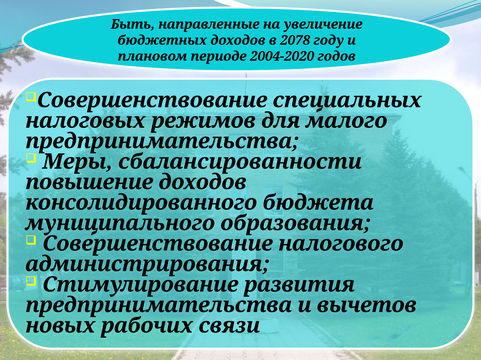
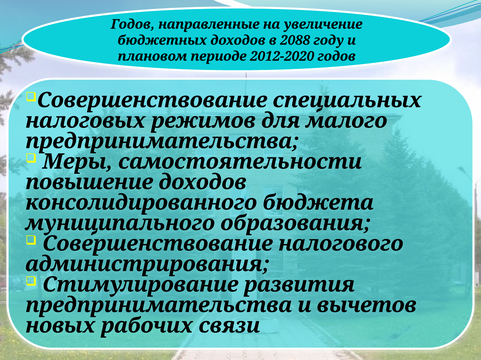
Быть at (133, 24): Быть -> Годов
2078: 2078 -> 2088
2004-2020: 2004-2020 -> 2012-2020
сбалансированности: сбалансированности -> самостоятельности
